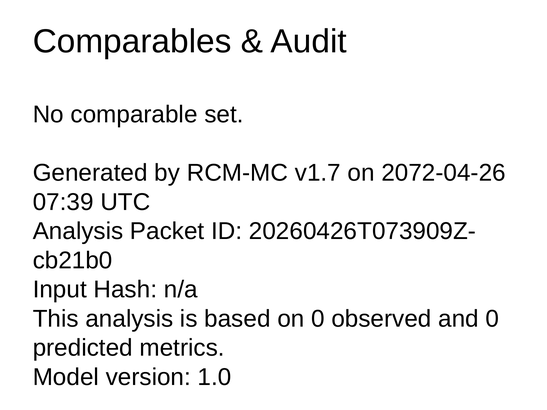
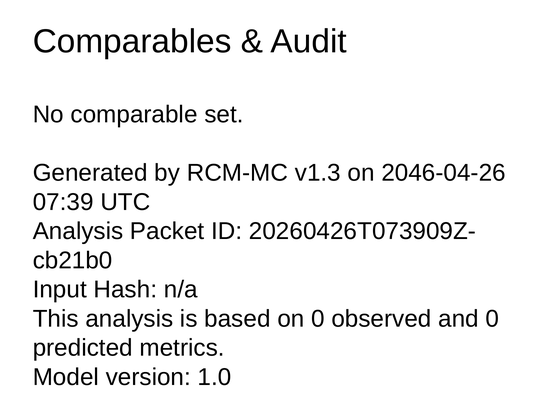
v1.7: v1.7 -> v1.3
2072-04-26: 2072-04-26 -> 2046-04-26
